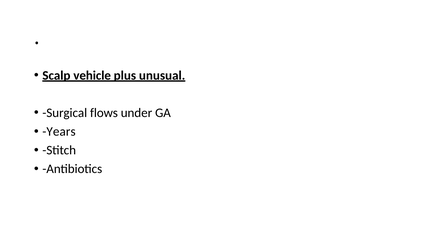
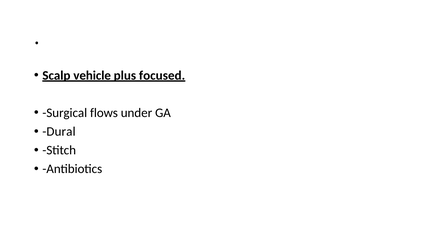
unusual: unusual -> focused
Years: Years -> Dural
